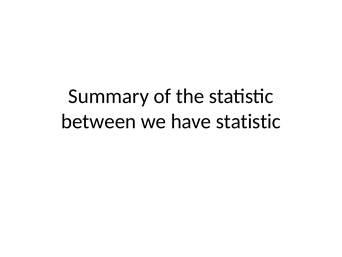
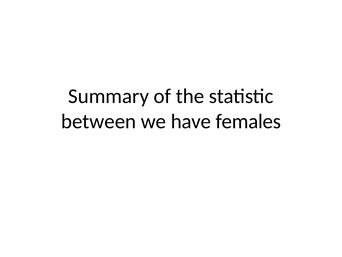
have statistic: statistic -> females
